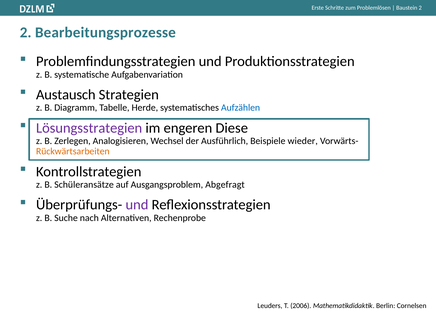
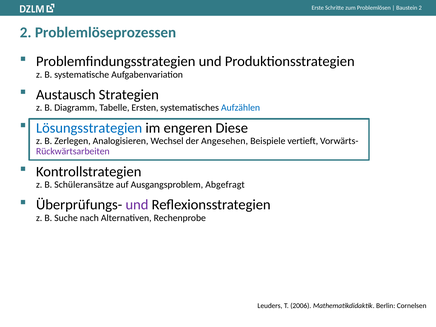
Bearbeitungsprozesse: Bearbeitungsprozesse -> Problemlöseprozessen
Herde: Herde -> Ersten
Lösungsstrategien colour: purple -> blue
Ausführlich: Ausführlich -> Angesehen
wieder: wieder -> vertieft
Rückwärtsarbeiten colour: orange -> purple
